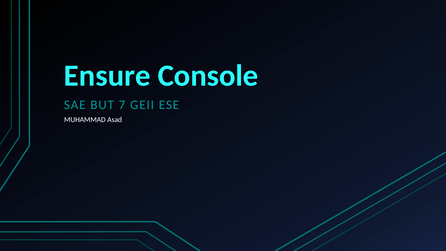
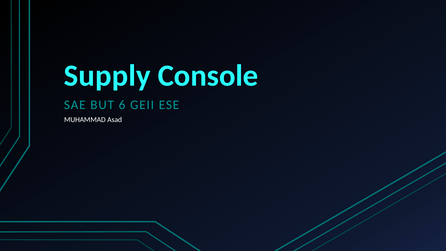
Ensure: Ensure -> Supply
7: 7 -> 6
